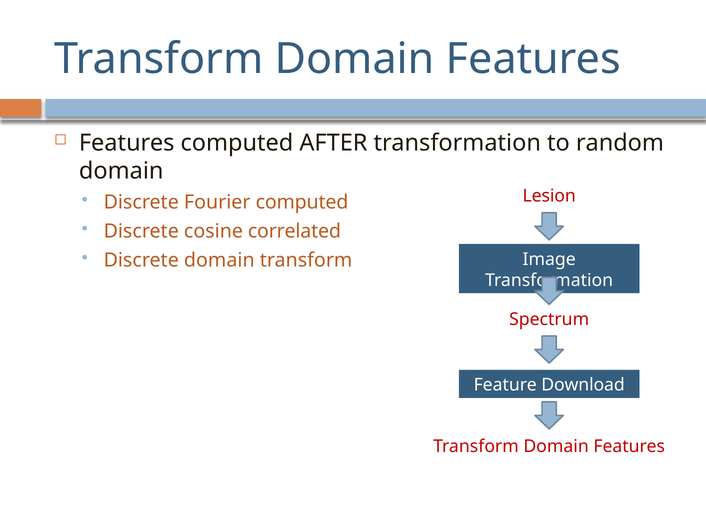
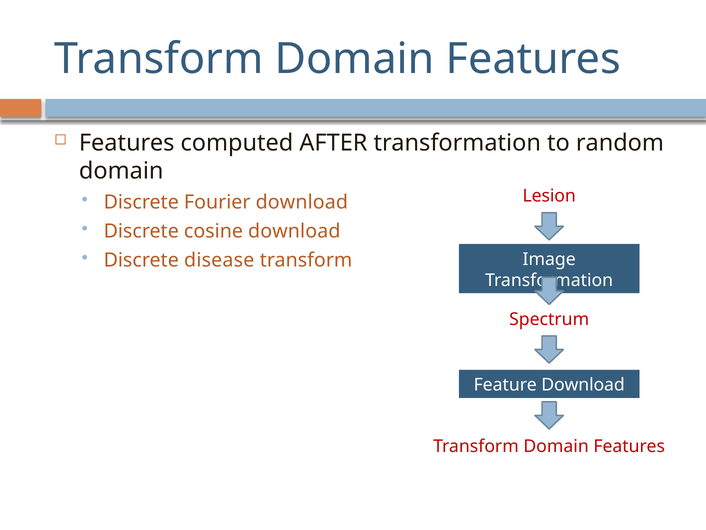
Fourier computed: computed -> download
cosine correlated: correlated -> download
Discrete domain: domain -> disease
